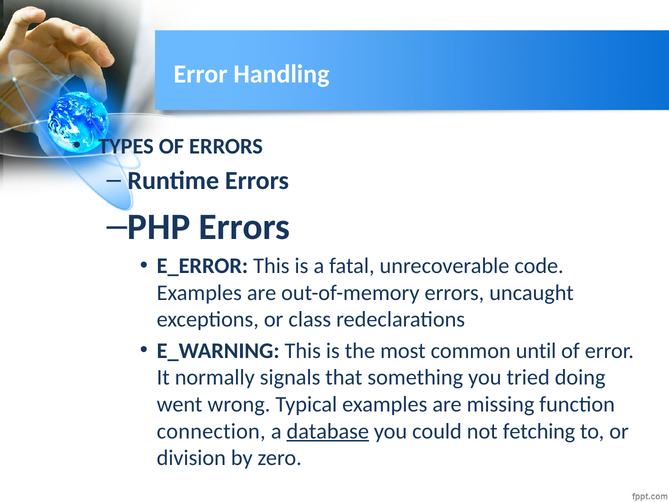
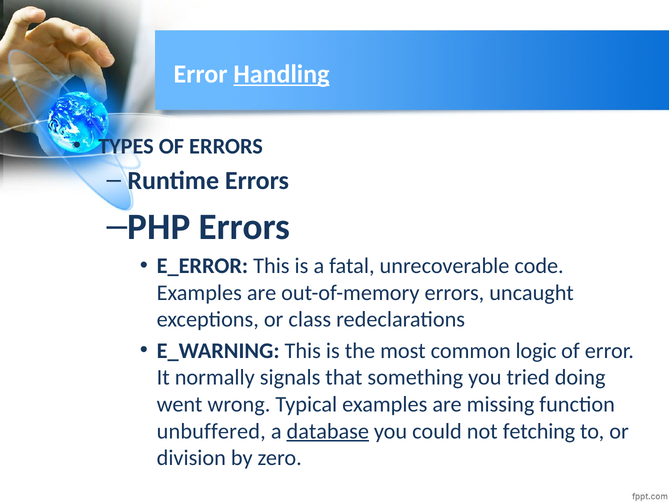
Handling underline: none -> present
until: until -> logic
connection: connection -> unbuffered
